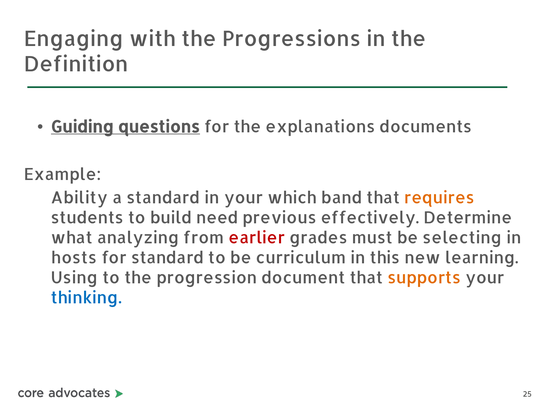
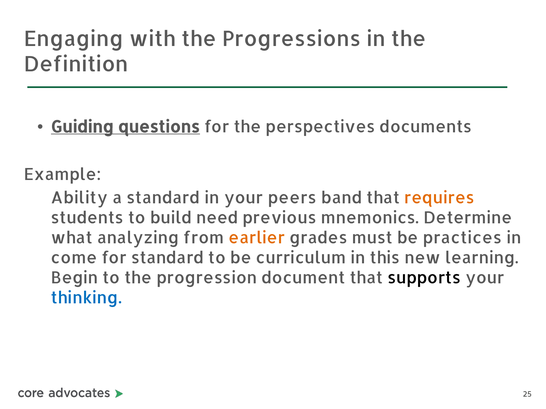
explanations: explanations -> perspectives
which: which -> peers
effectively: effectively -> mnemonics
earlier colour: red -> orange
selecting: selecting -> practices
hosts: hosts -> come
Using: Using -> Begin
supports colour: orange -> black
